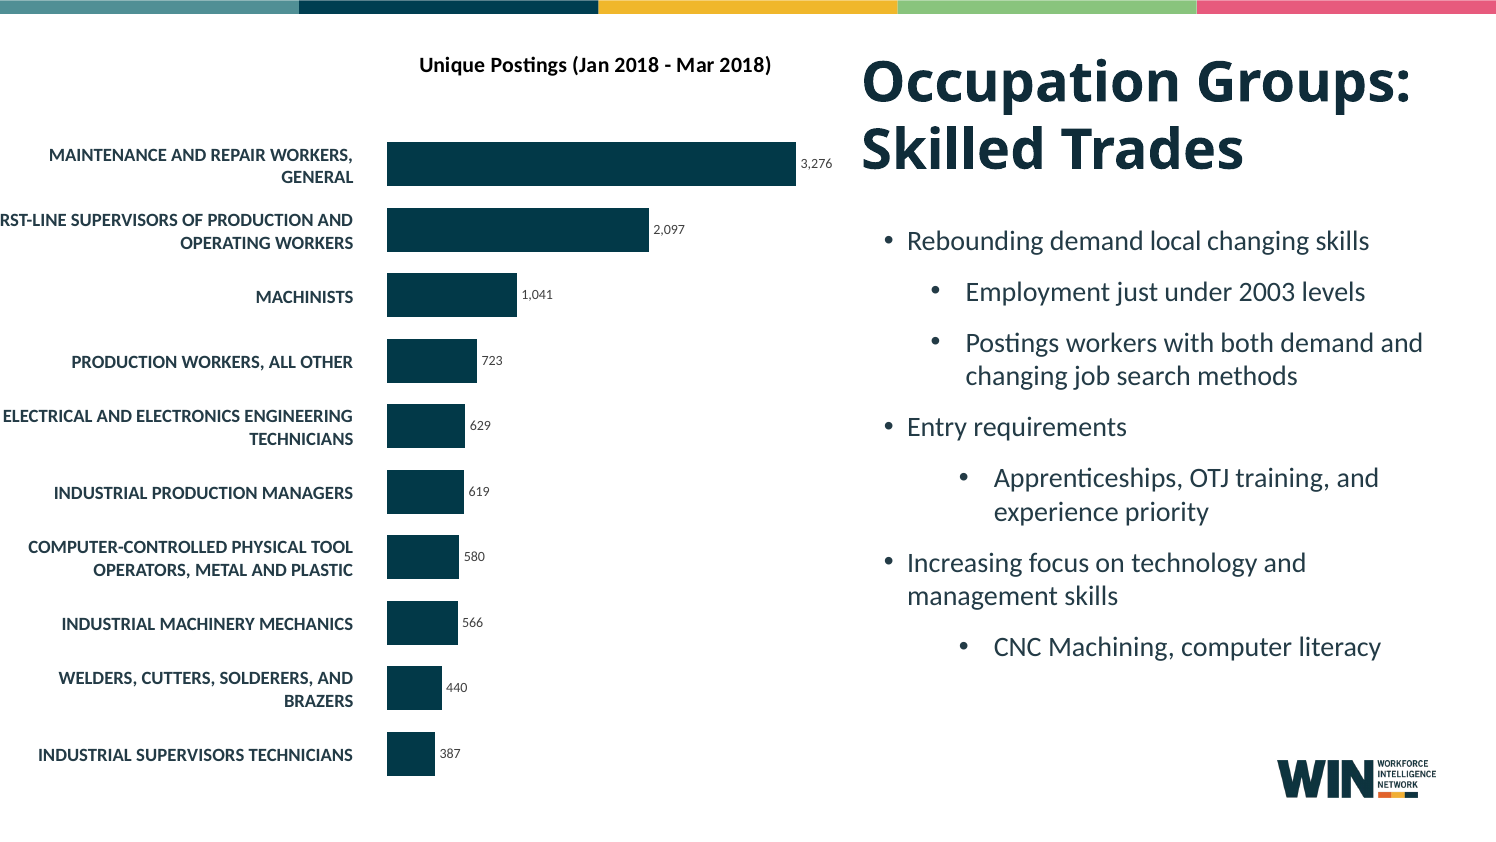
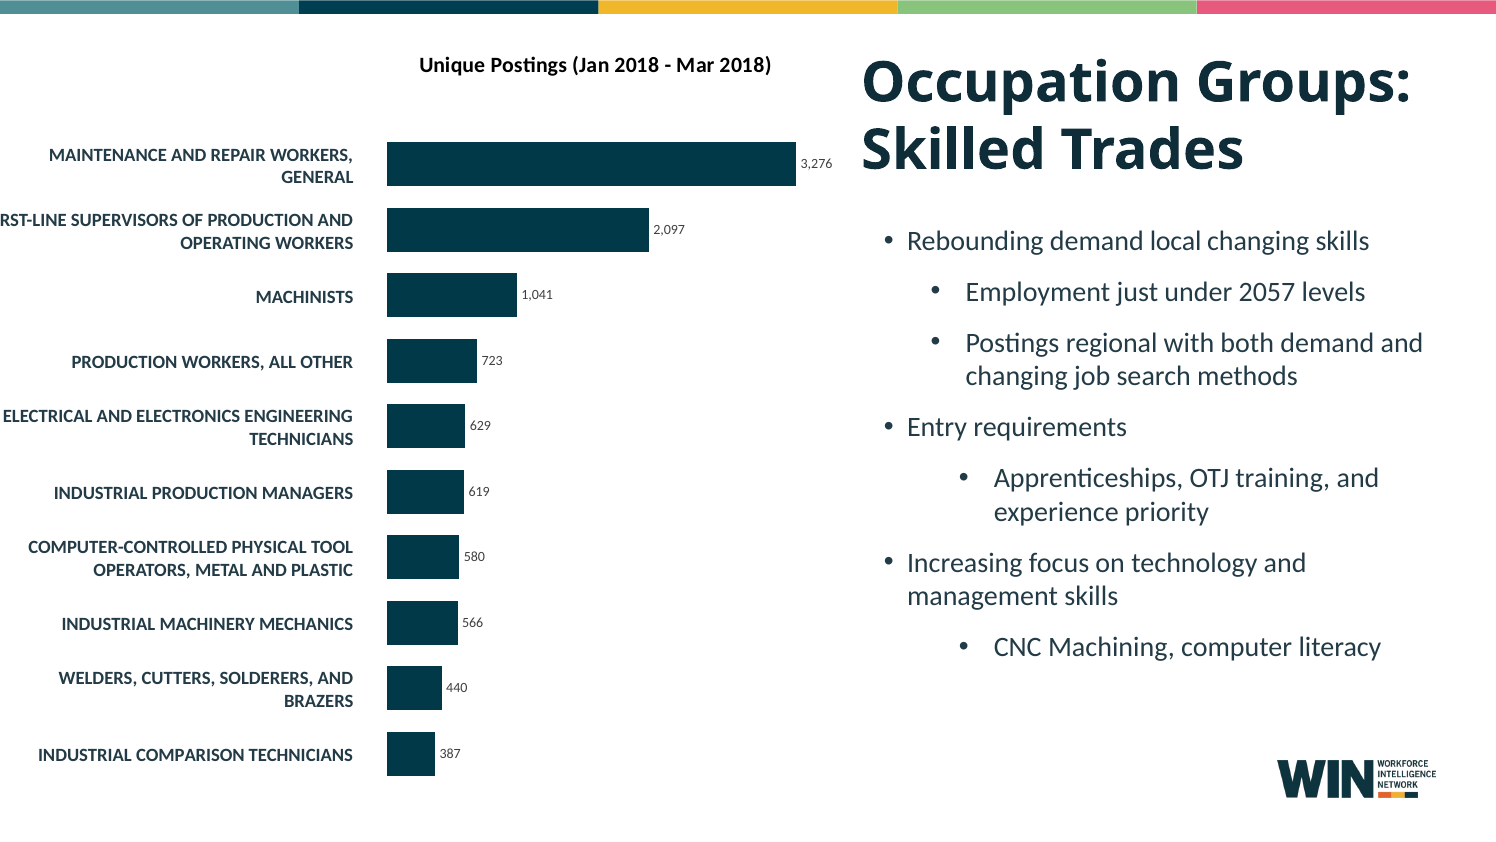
2003: 2003 -> 2057
Postings workers: workers -> regional
INDUSTRIAL SUPERVISORS: SUPERVISORS -> COMPARISON
